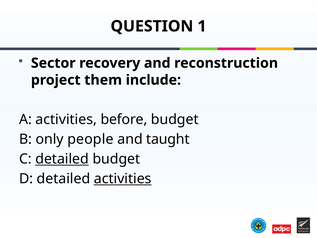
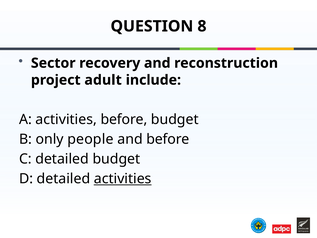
1: 1 -> 8
them: them -> adult
and taught: taught -> before
detailed at (62, 159) underline: present -> none
